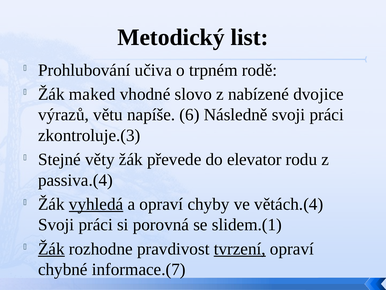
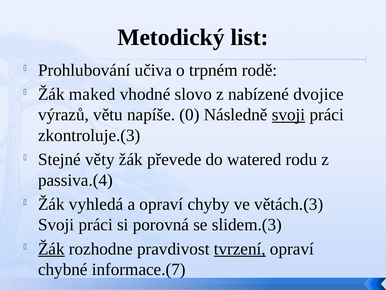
6: 6 -> 0
svoji at (289, 115) underline: none -> present
elevator: elevator -> watered
vyhledá underline: present -> none
větách.(4: větách.(4 -> větách.(3
slidem.(1: slidem.(1 -> slidem.(3
